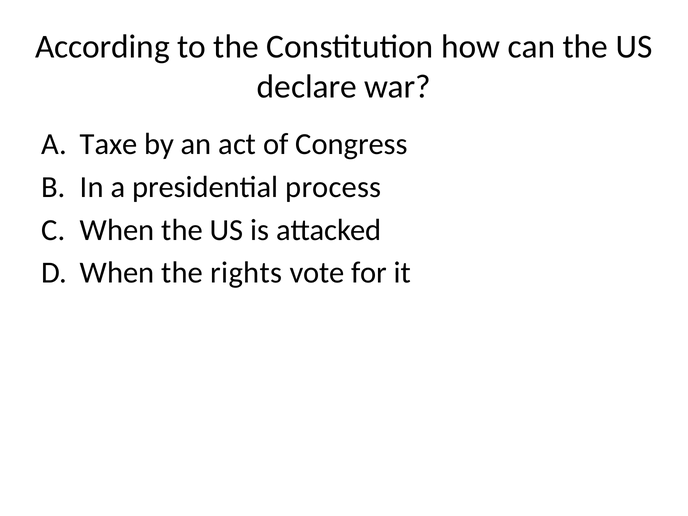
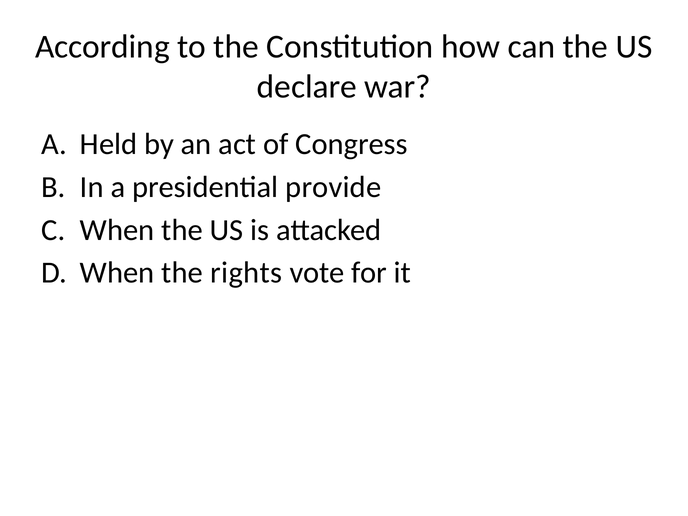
Taxe: Taxe -> Held
process: process -> provide
